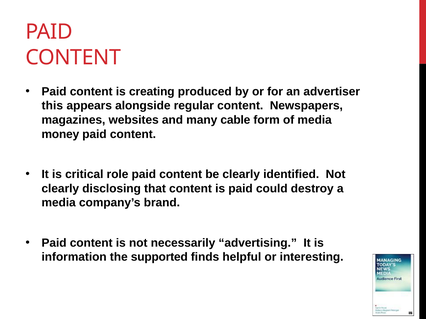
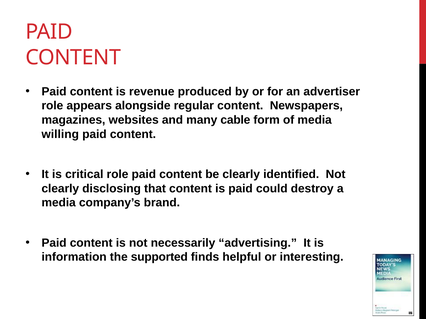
creating: creating -> revenue
this at (52, 106): this -> role
money: money -> willing
